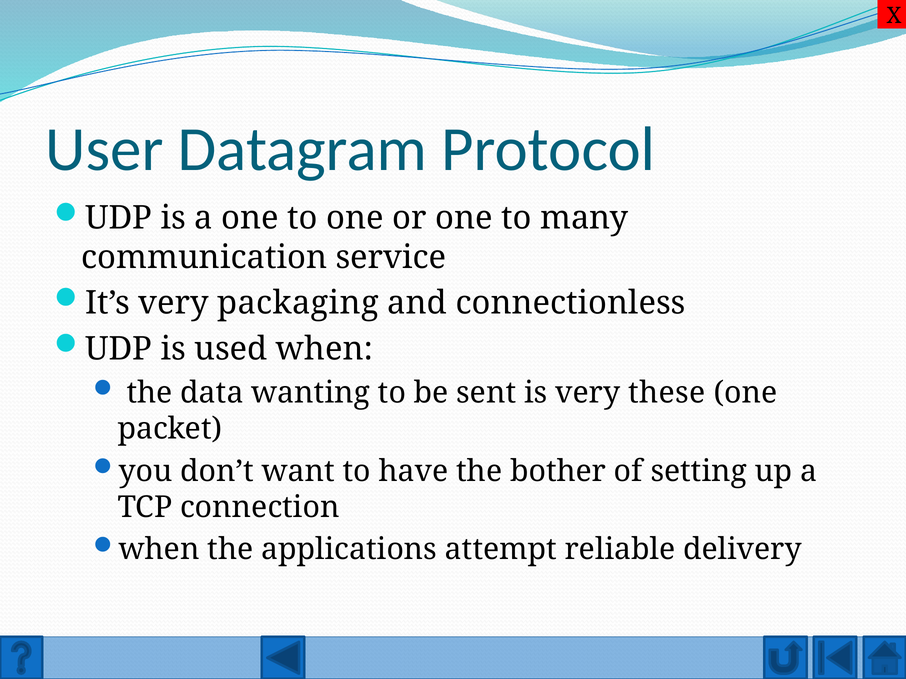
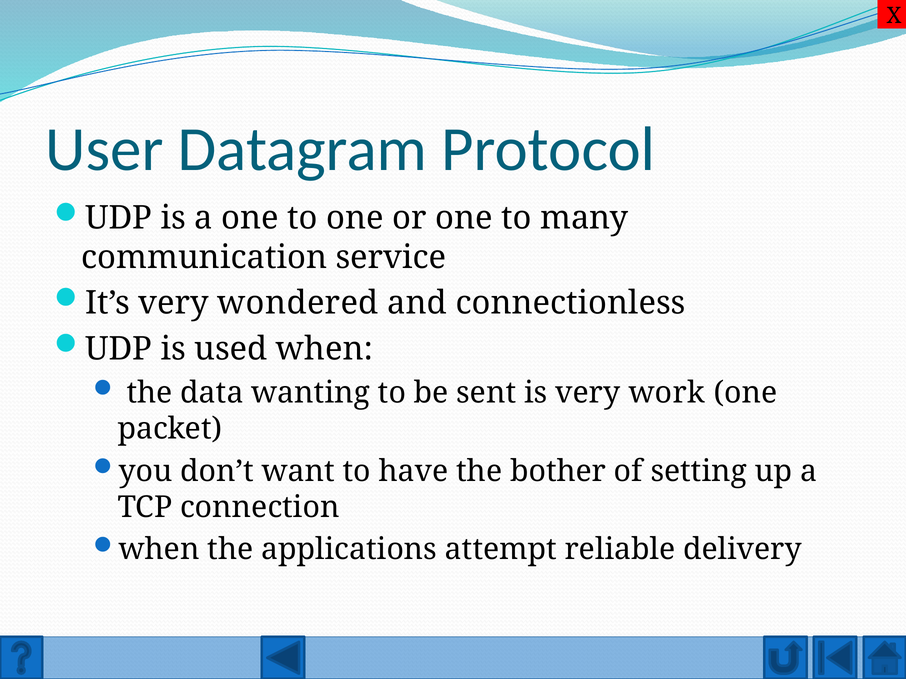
packaging: packaging -> wondered
these: these -> work
